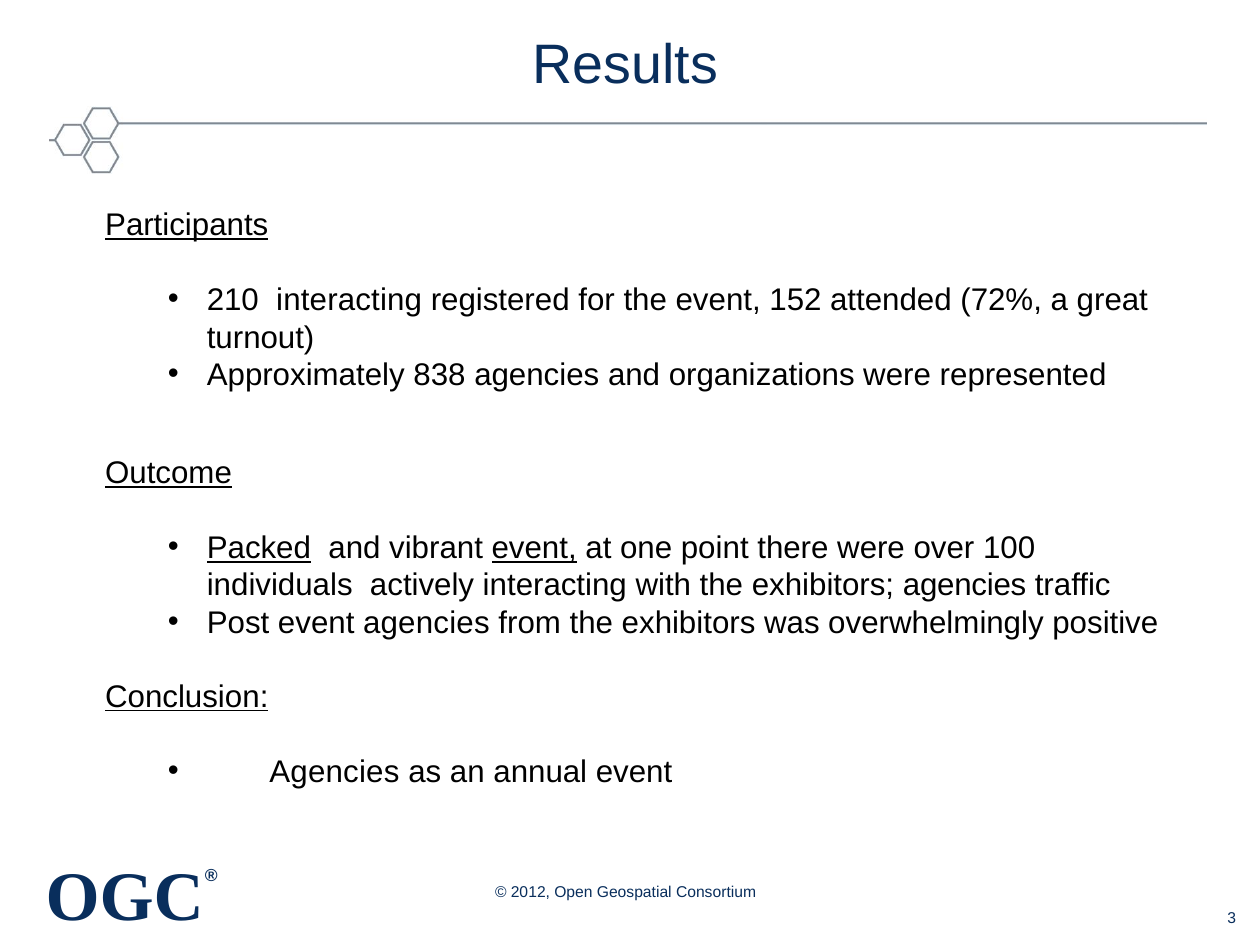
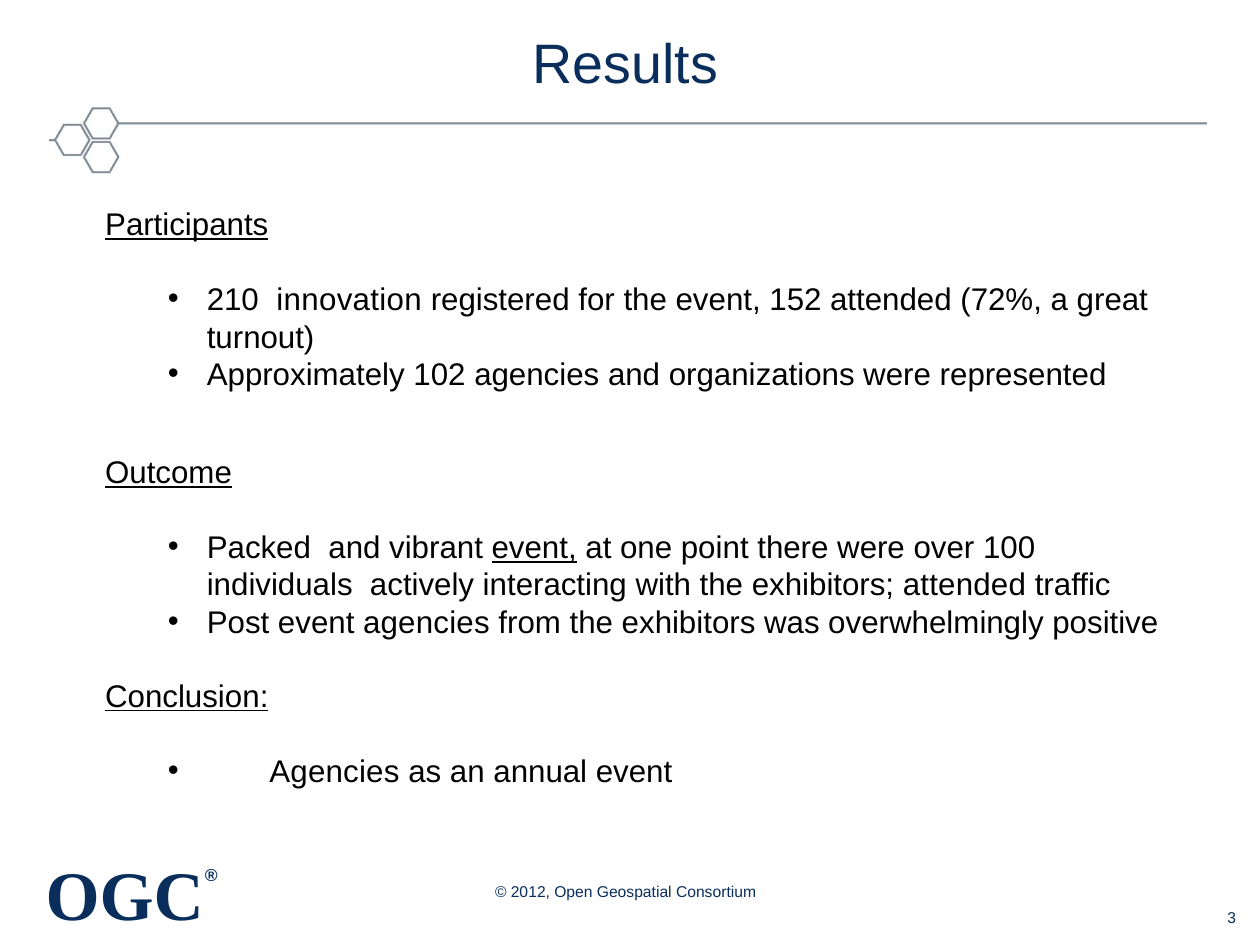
210 interacting: interacting -> innovation
838: 838 -> 102
Packed underline: present -> none
exhibitors agencies: agencies -> attended
